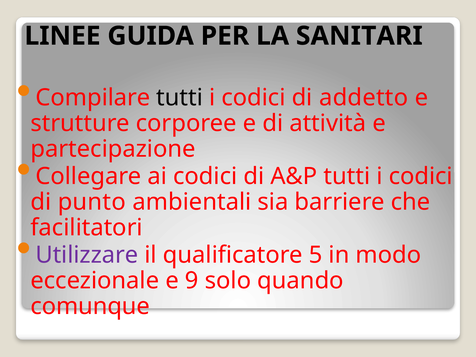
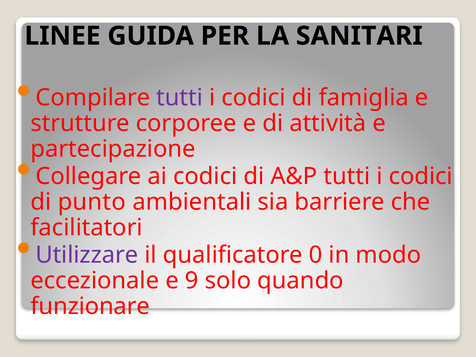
tutti at (180, 98) colour: black -> purple
addetto: addetto -> famiglia
5: 5 -> 0
comunque: comunque -> funzionare
